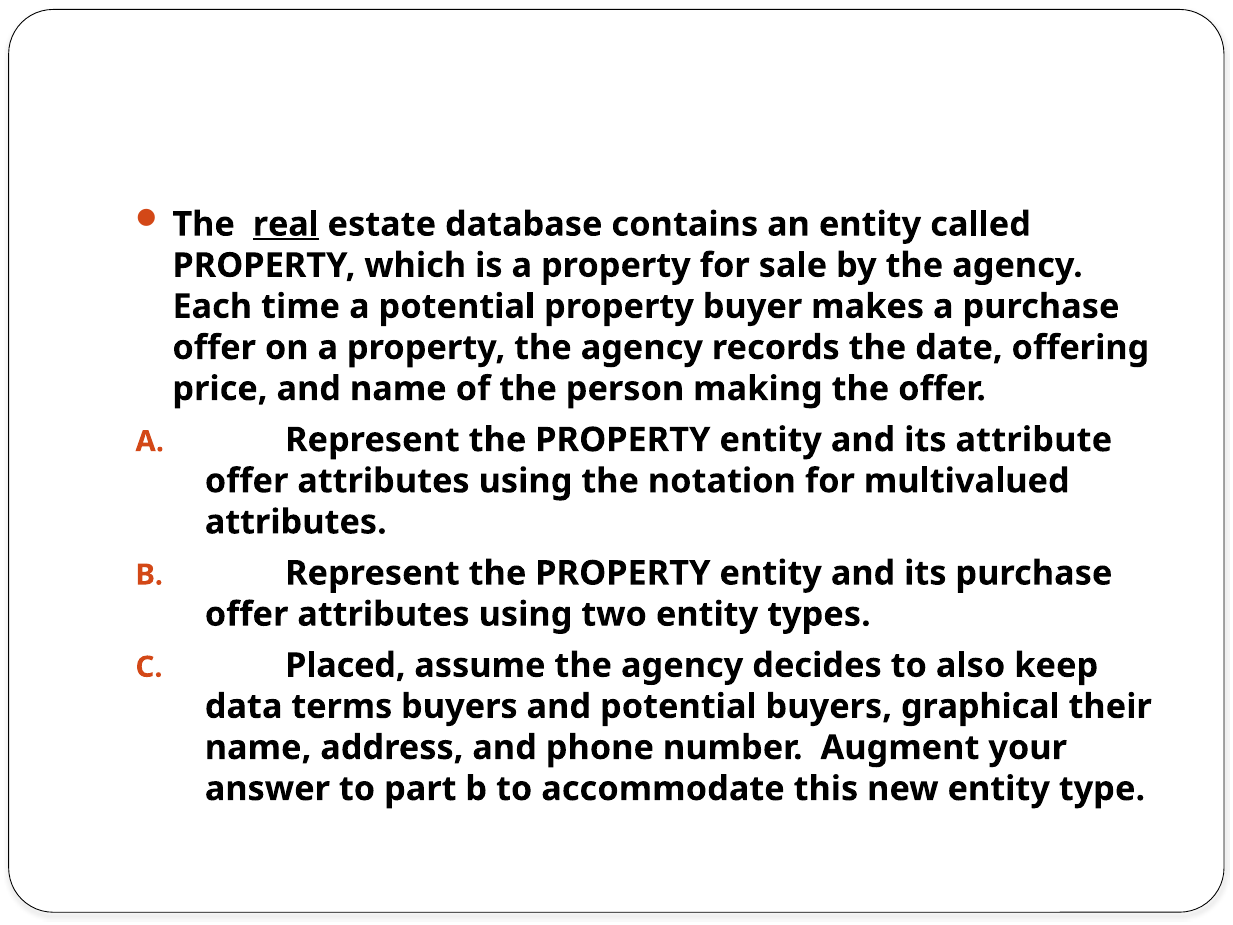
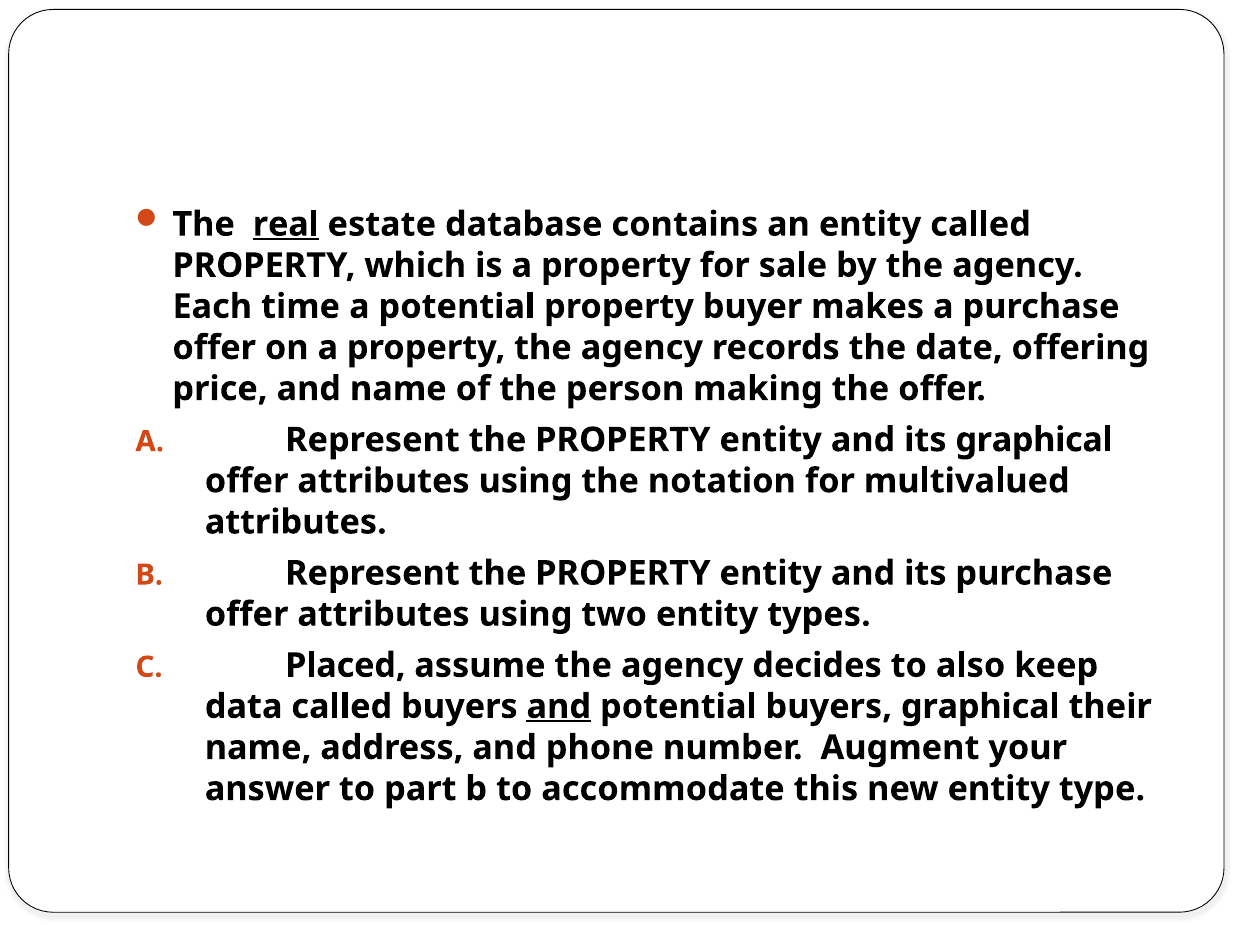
its attribute: attribute -> graphical
data terms: terms -> called
and at (559, 706) underline: none -> present
